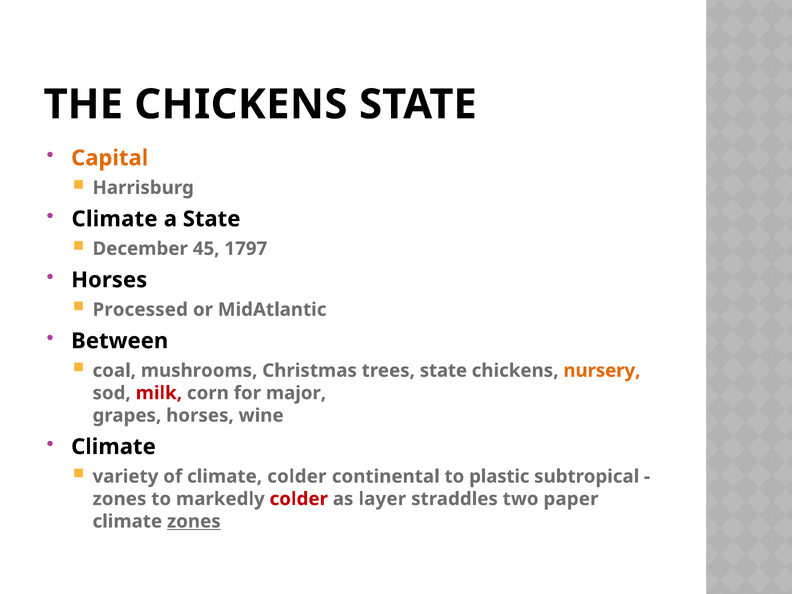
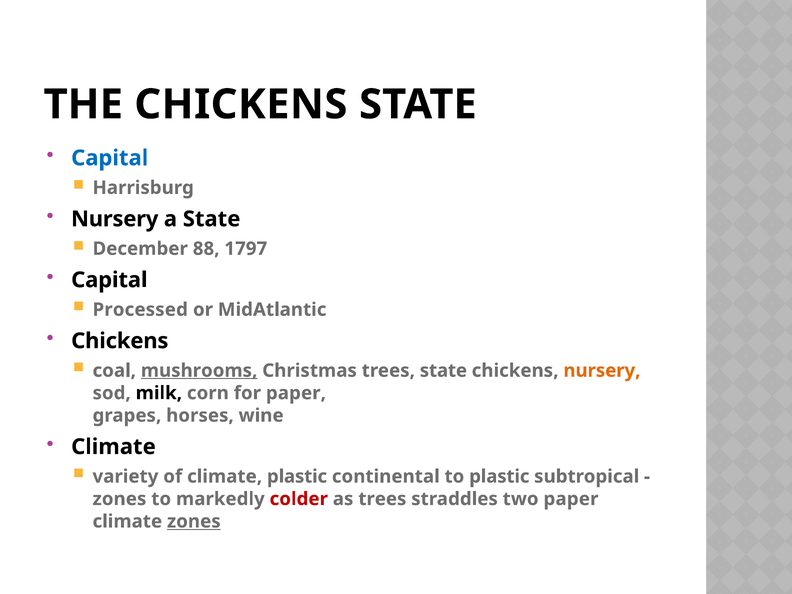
Capital at (110, 158) colour: orange -> blue
Climate at (115, 219): Climate -> Nursery
45: 45 -> 88
Horses at (109, 280): Horses -> Capital
Between at (120, 341): Between -> Chickens
mushrooms underline: none -> present
milk colour: red -> black
for major: major -> paper
climate colder: colder -> plastic
as layer: layer -> trees
